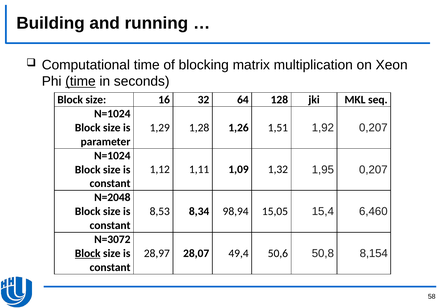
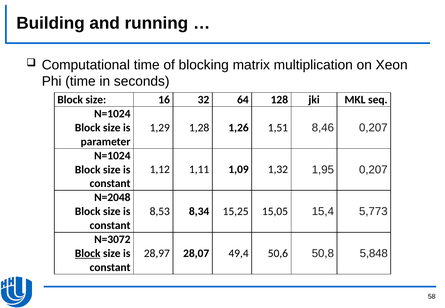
time at (80, 81) underline: present -> none
1,92: 1,92 -> 8,46
98,94: 98,94 -> 15,25
6,460: 6,460 -> 5,773
8,154: 8,154 -> 5,848
